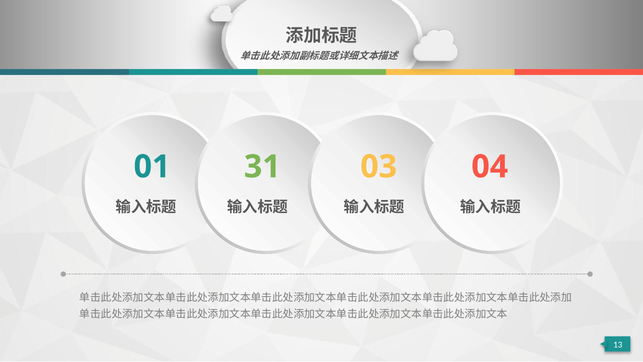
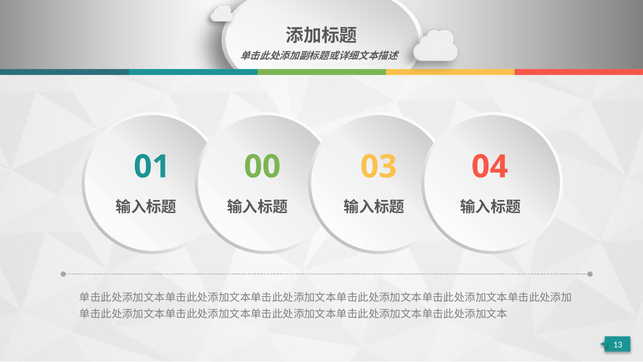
31: 31 -> 00
